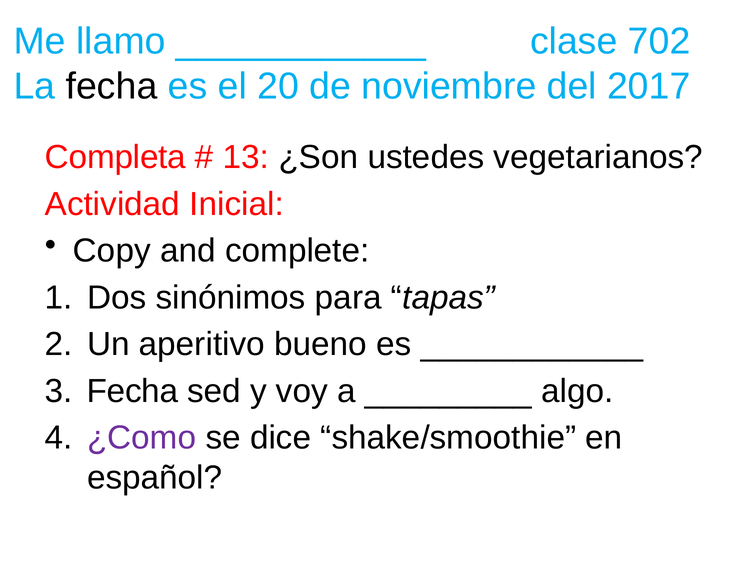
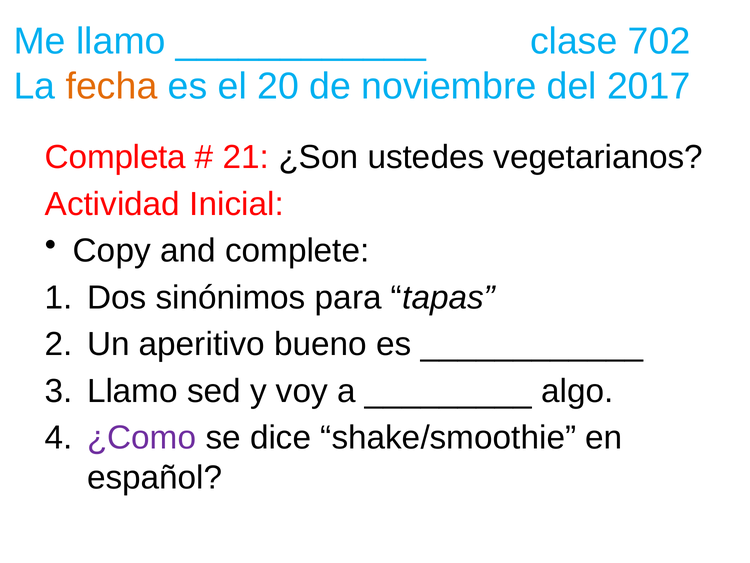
fecha at (112, 86) colour: black -> orange
13: 13 -> 21
Fecha at (133, 391): Fecha -> Llamo
